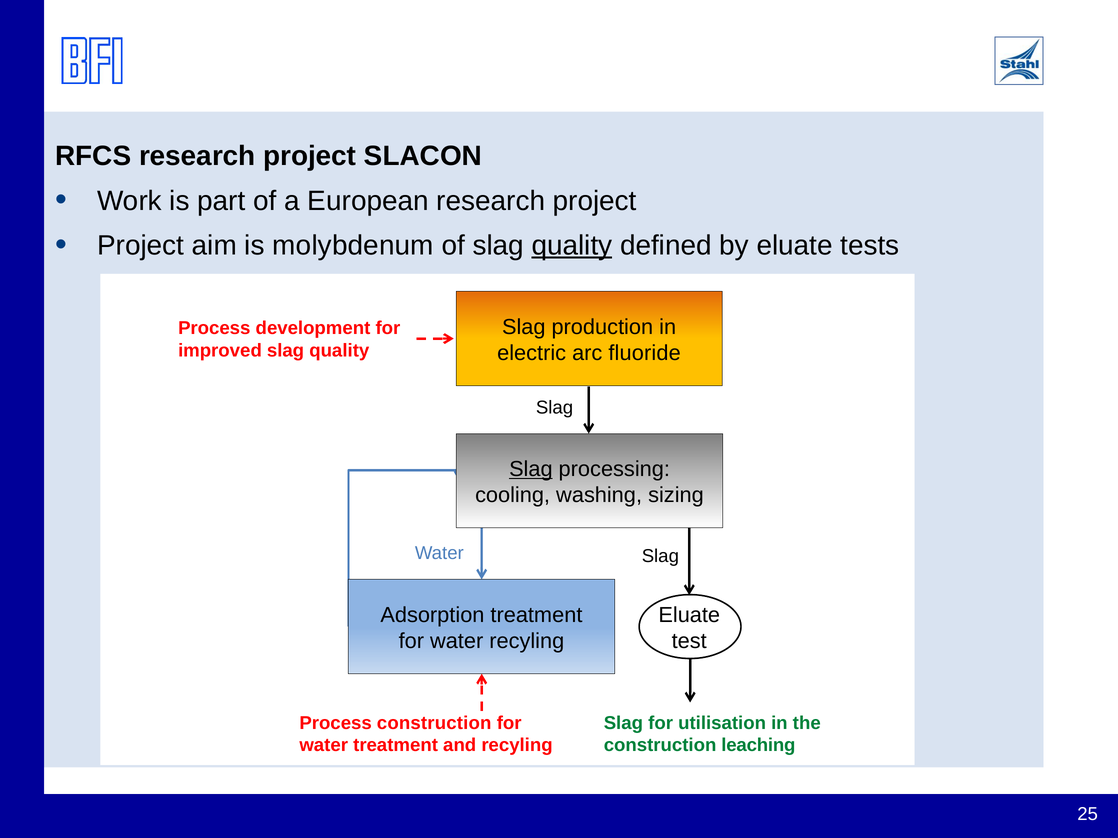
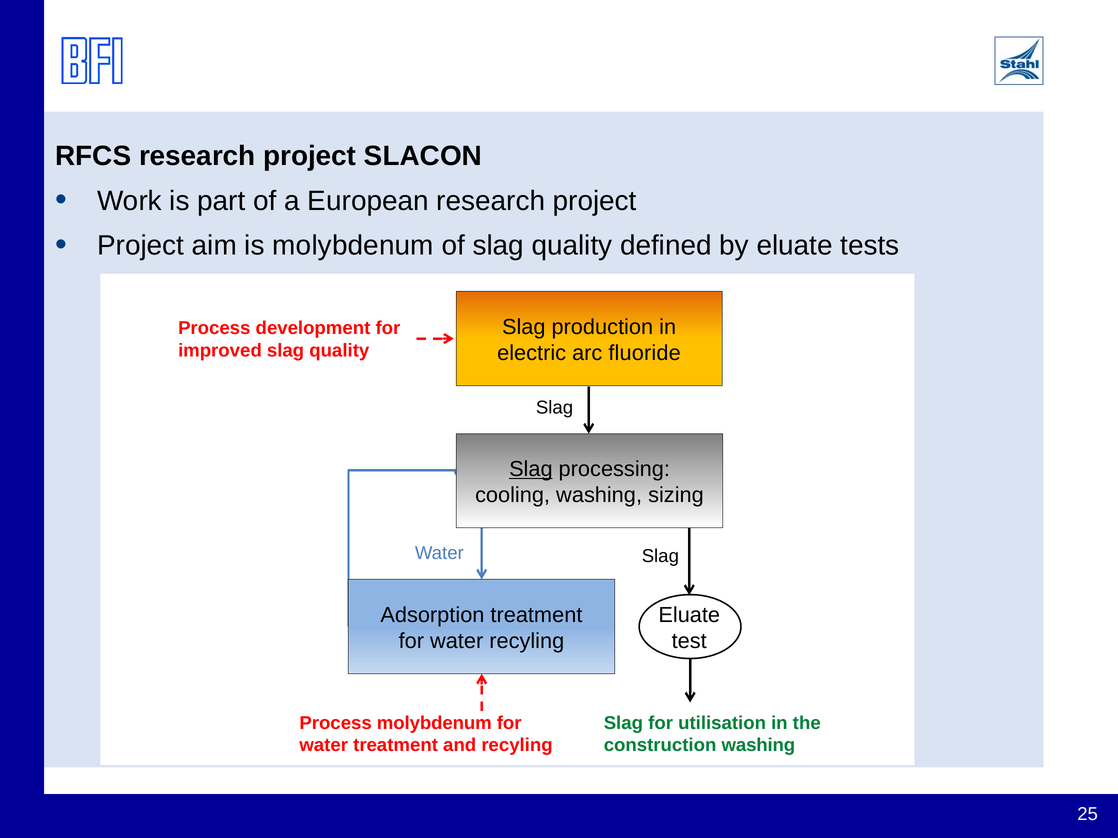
quality at (572, 246) underline: present -> none
Process construction: construction -> molybdenum
construction leaching: leaching -> washing
